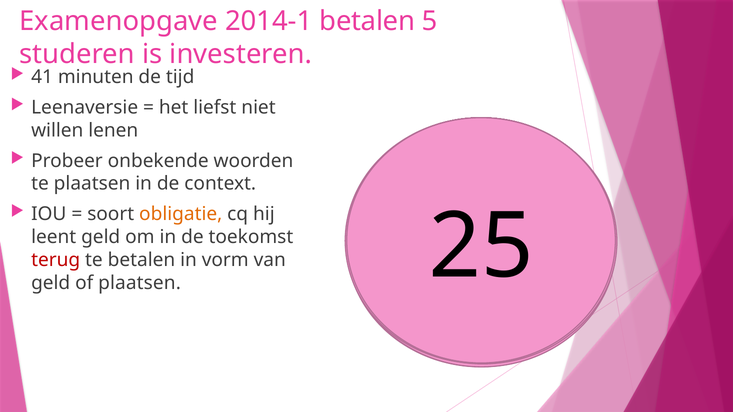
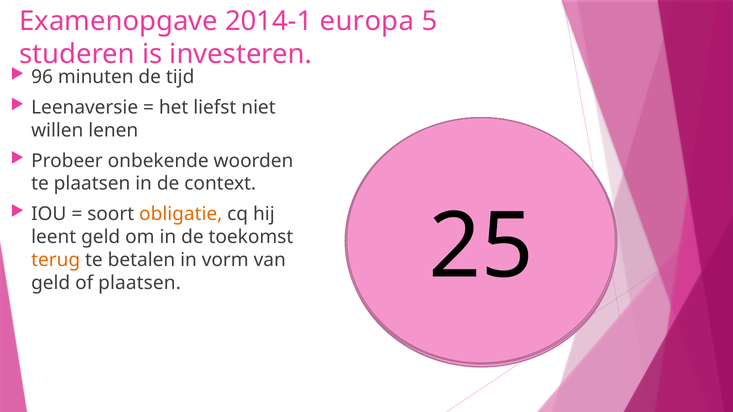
2014-1 betalen: betalen -> europa
41: 41 -> 96
terug colour: red -> orange
